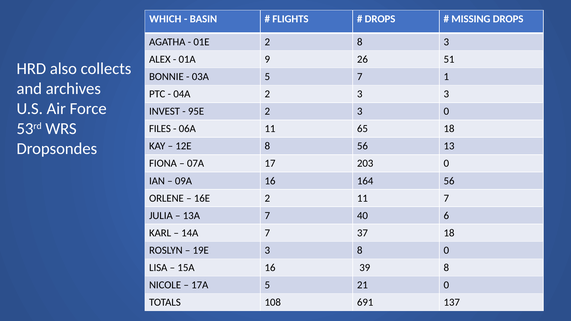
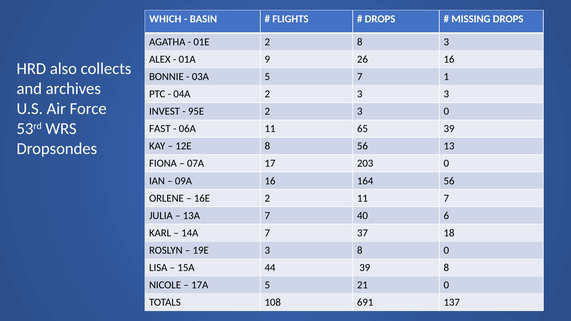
26 51: 51 -> 16
FILES: FILES -> FAST
65 18: 18 -> 39
15A 16: 16 -> 44
